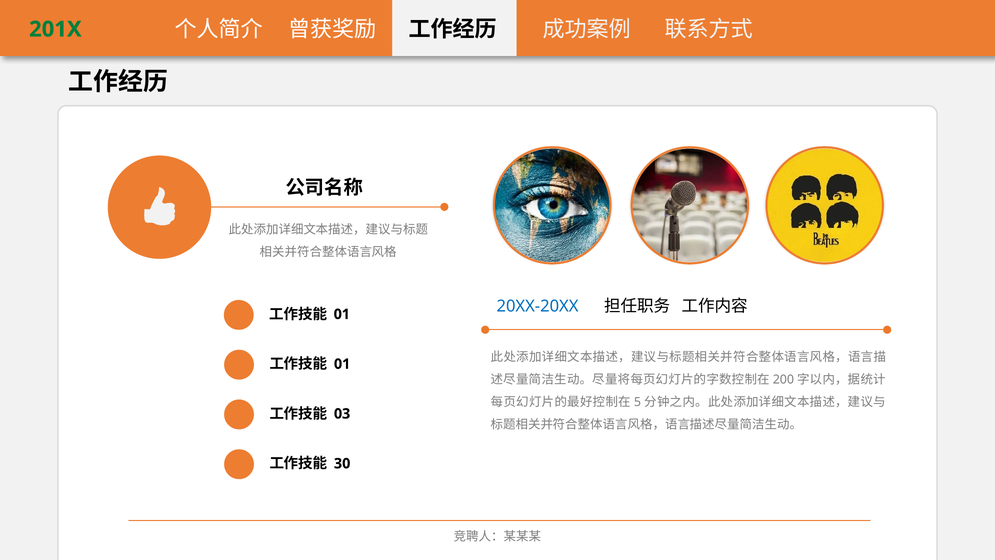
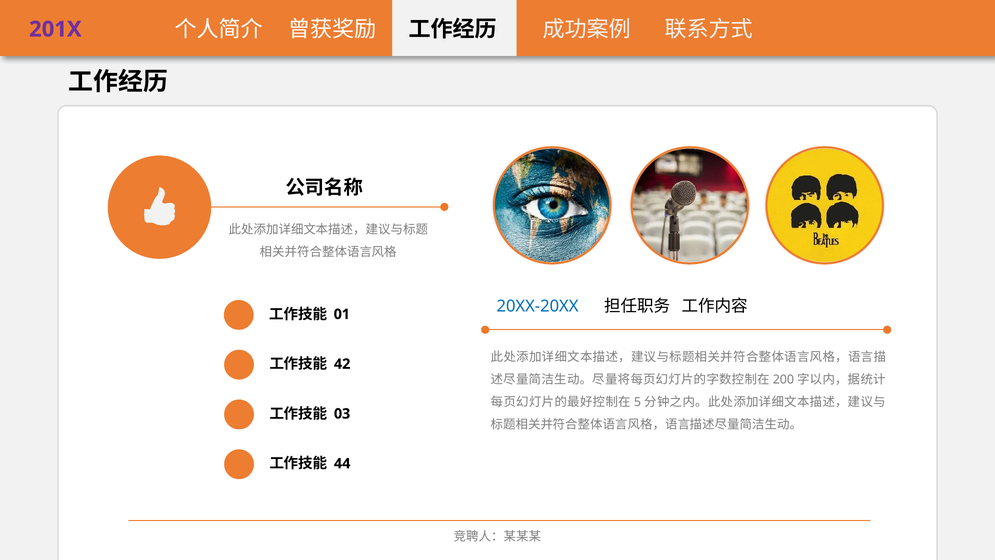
201X colour: green -> purple
01 at (342, 364): 01 -> 42
30: 30 -> 44
